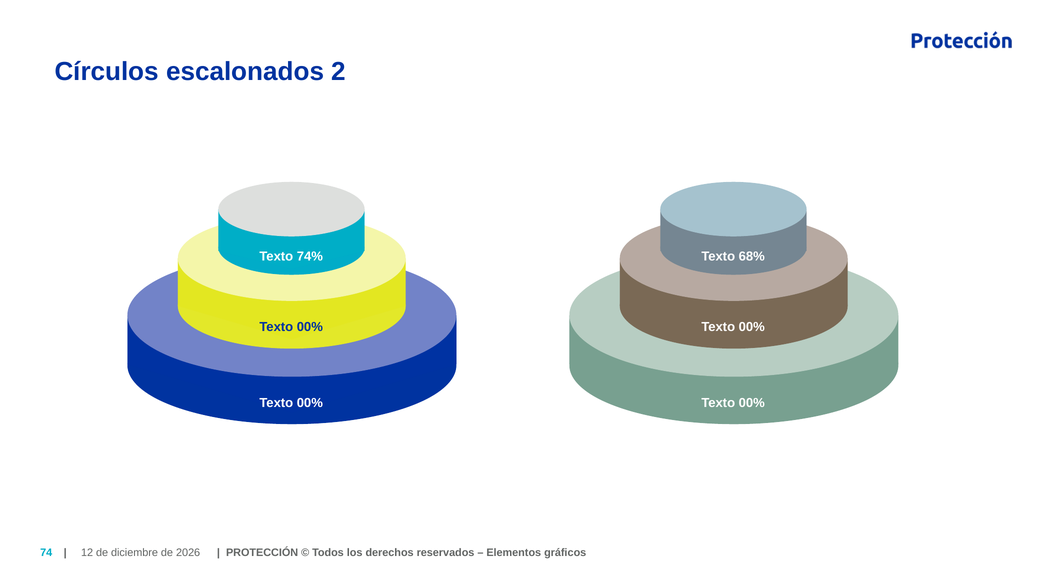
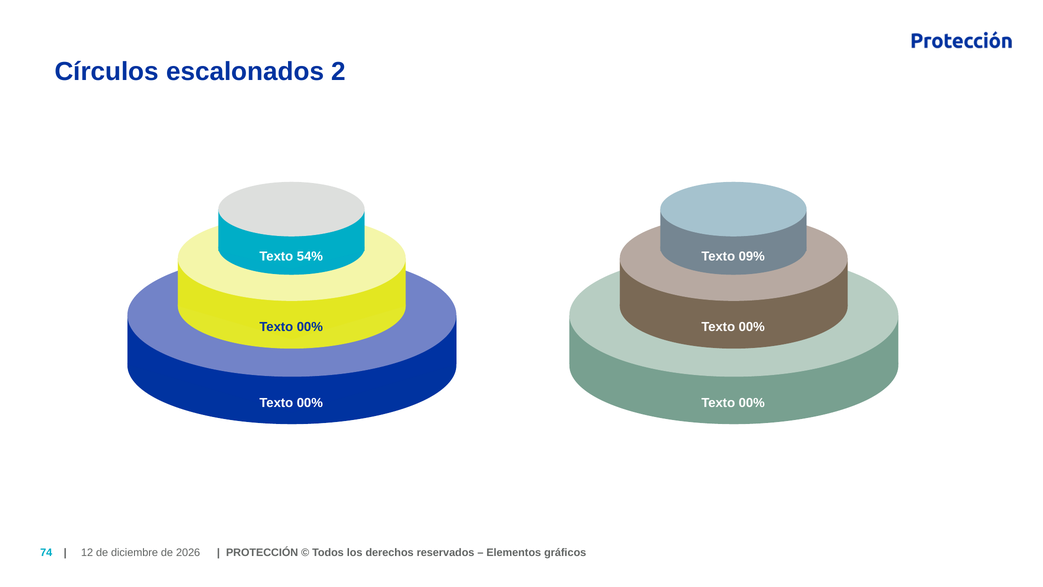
74%: 74% -> 54%
68%: 68% -> 09%
